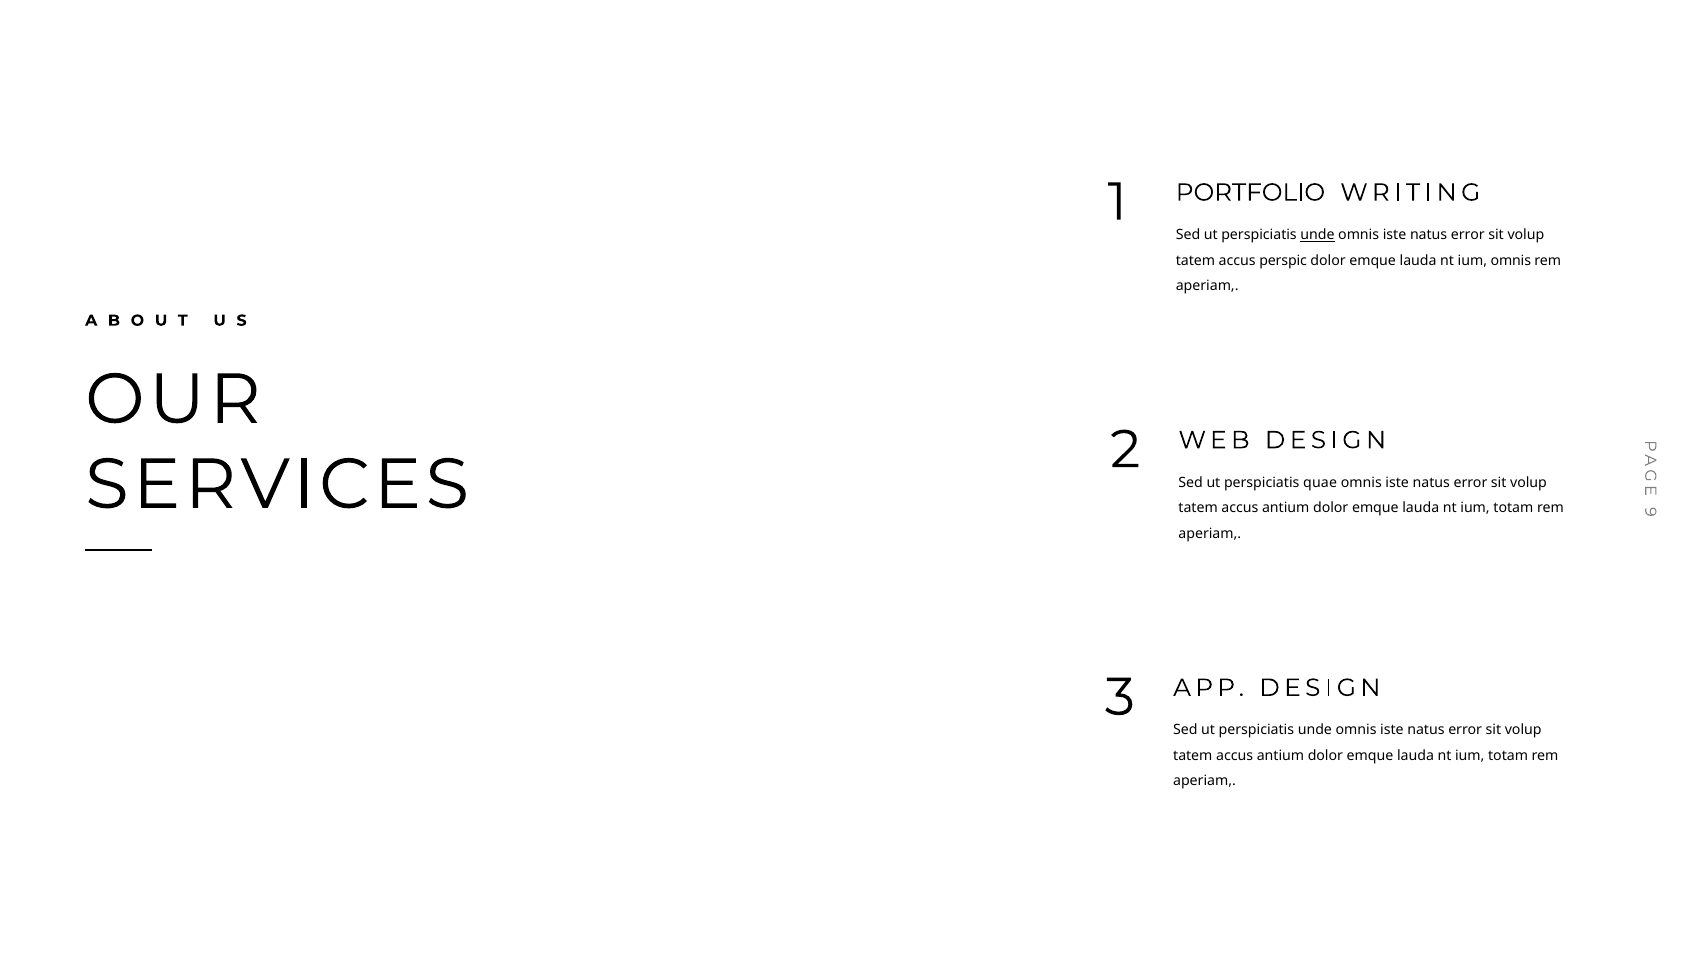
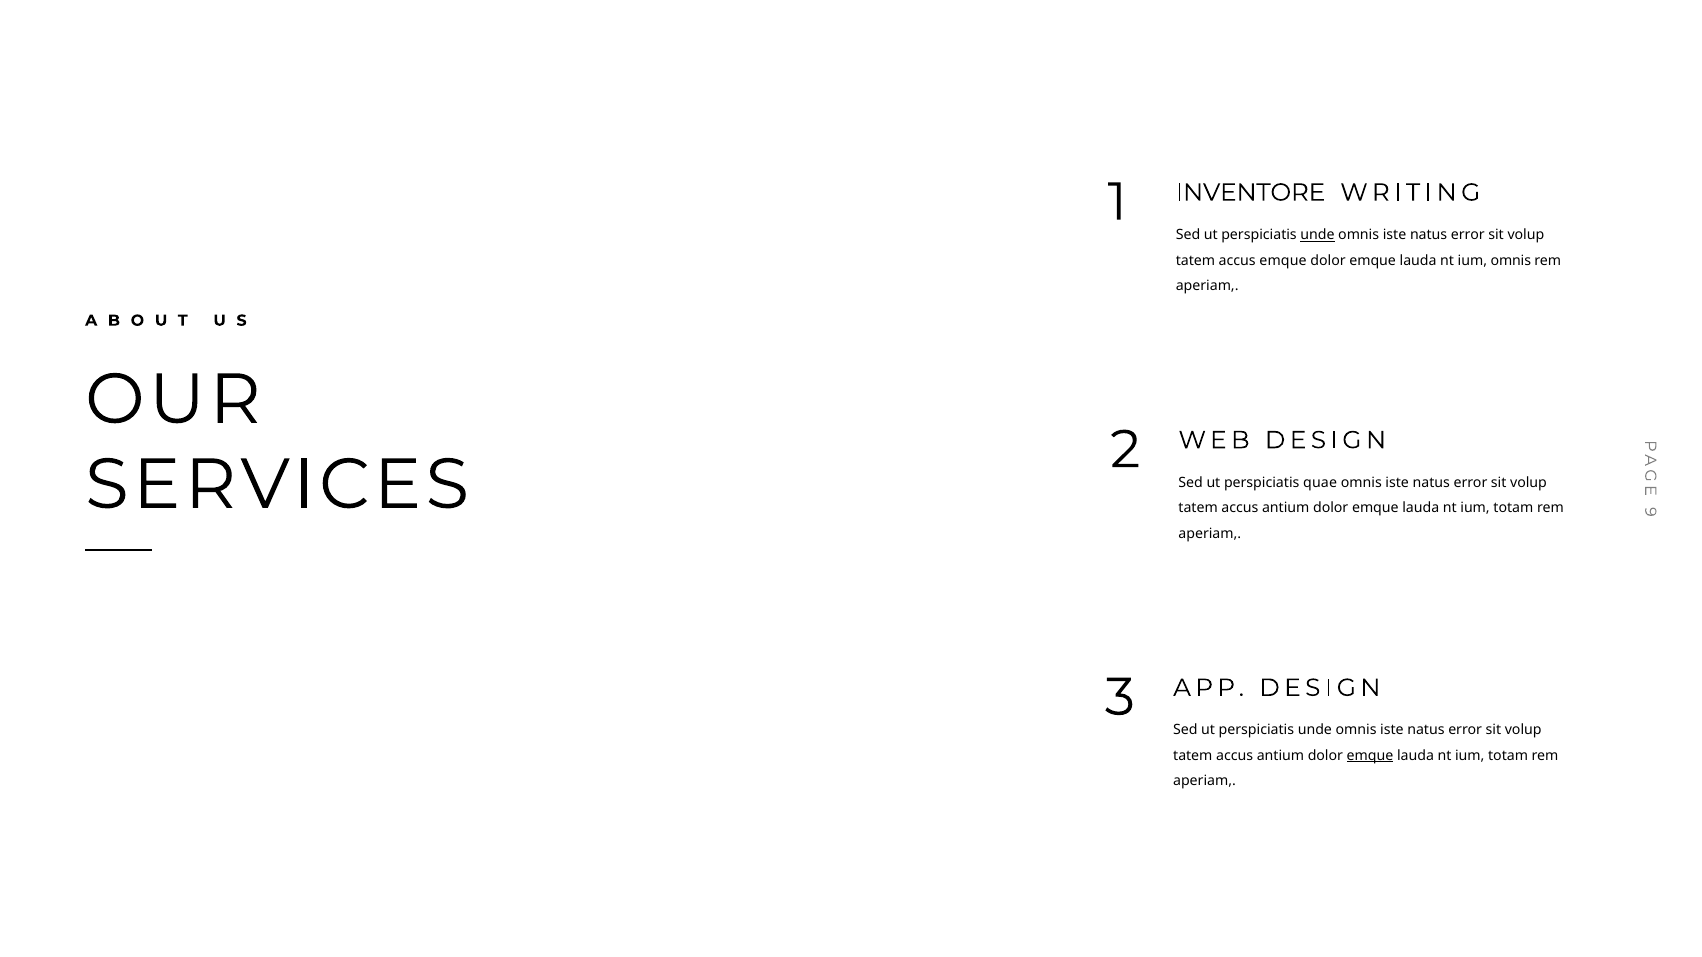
PORTFOLIO: PORTFOLIO -> INVENTORE
accus perspic: perspic -> emque
emque at (1370, 756) underline: none -> present
